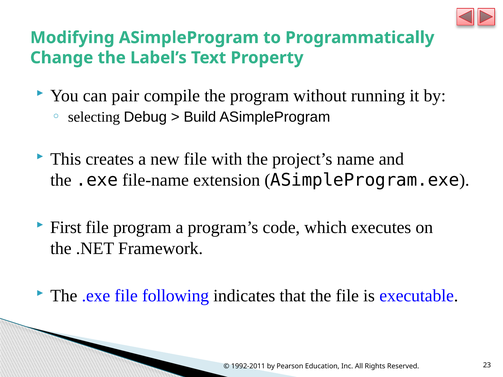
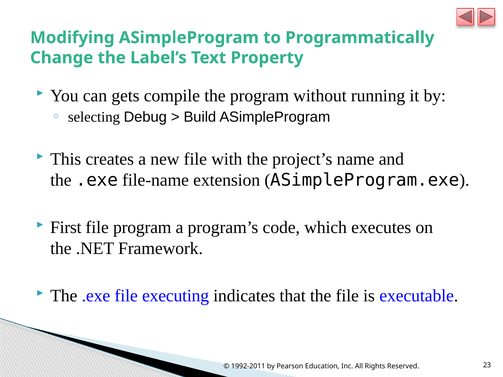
pair: pair -> gets
following: following -> executing
